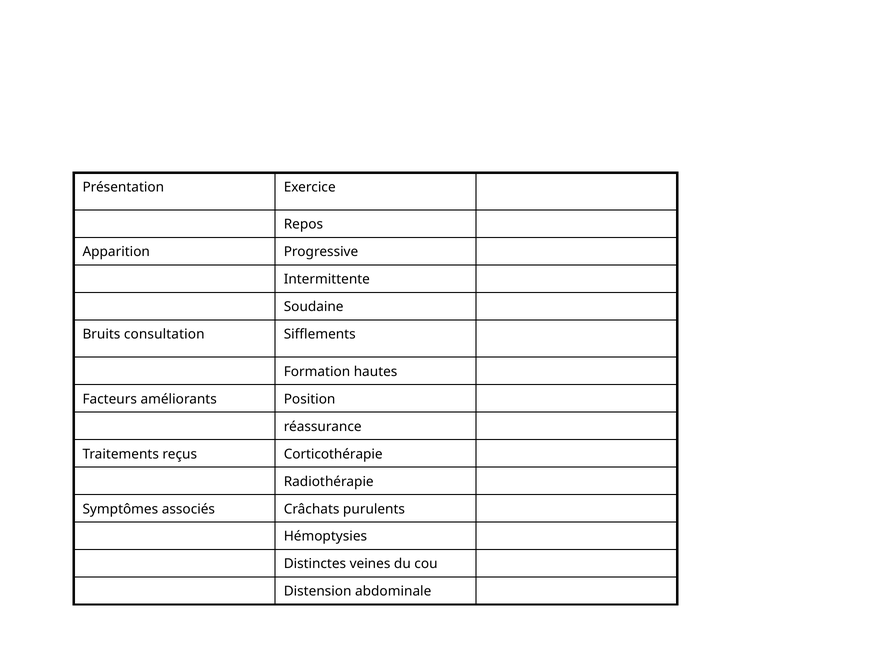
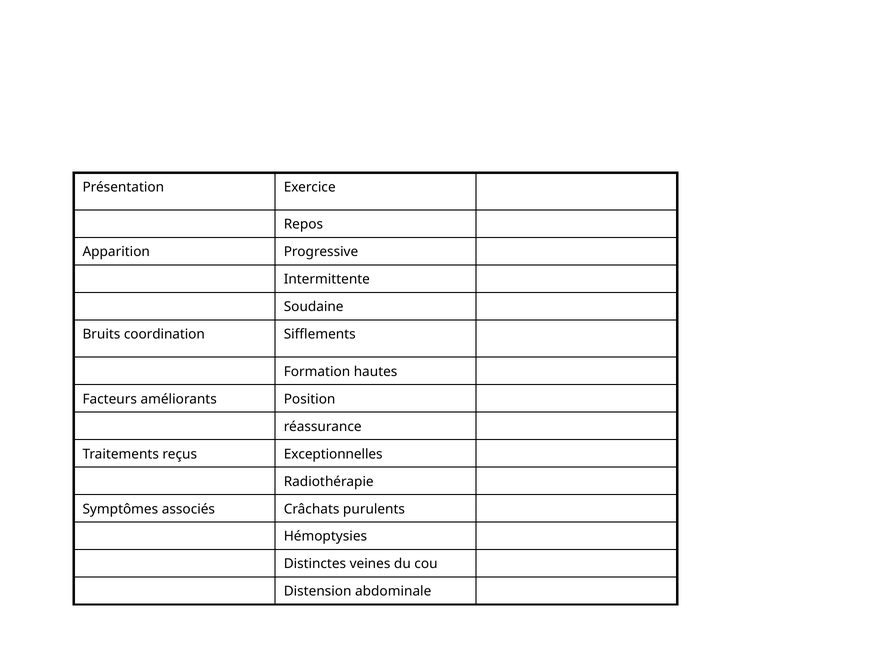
consultation: consultation -> coordination
Corticothérapie: Corticothérapie -> Exceptionnelles
